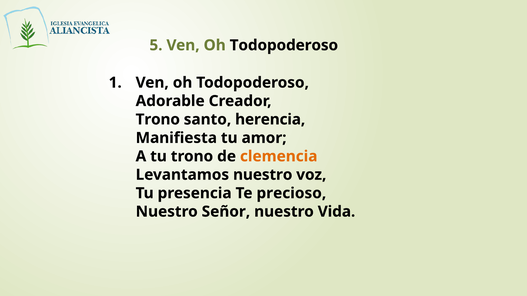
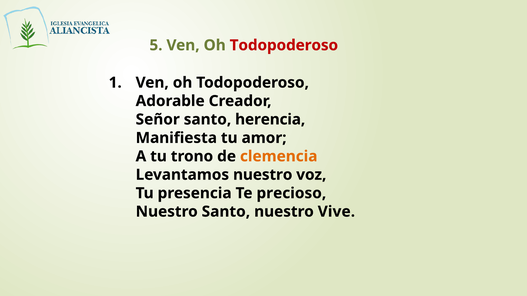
Todopoderoso at (284, 45) colour: black -> red
Trono at (158, 120): Trono -> Señor
Nuestro Señor: Señor -> Santo
Vida: Vida -> Vive
